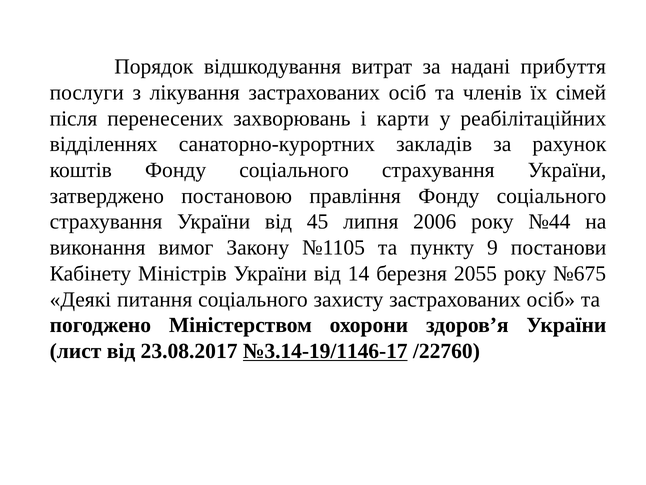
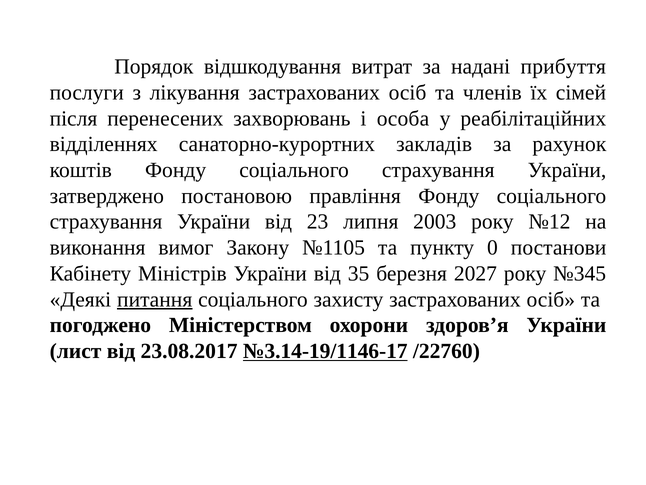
карти: карти -> особа
45: 45 -> 23
2006: 2006 -> 2003
№44: №44 -> №12
9: 9 -> 0
14: 14 -> 35
2055: 2055 -> 2027
№675: №675 -> №345
питання underline: none -> present
